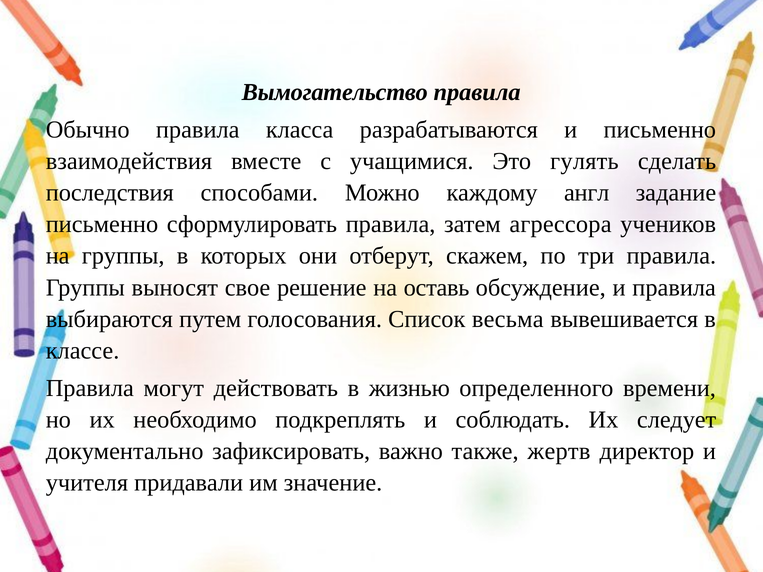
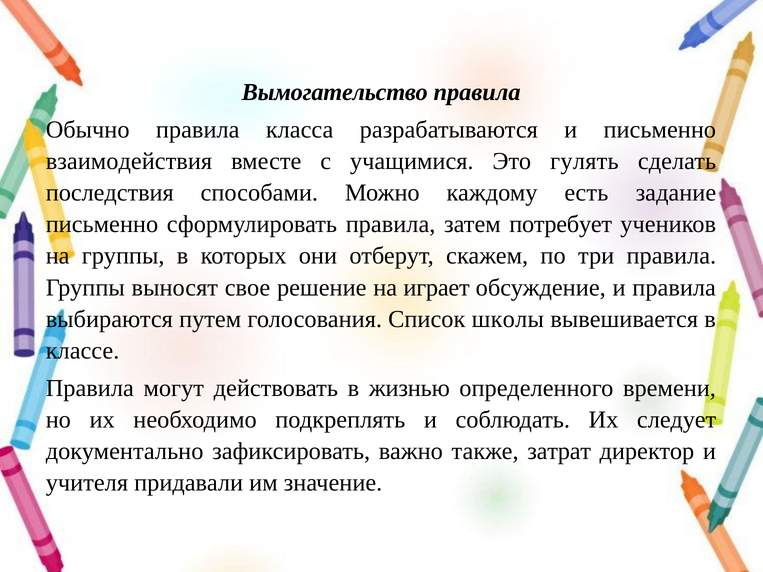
англ: англ -> есть
агрессора: агрессора -> потребует
оставь: оставь -> играет
весьма: весьма -> школы
жертв: жертв -> затрат
